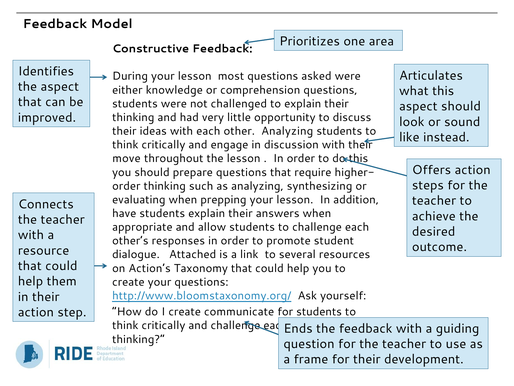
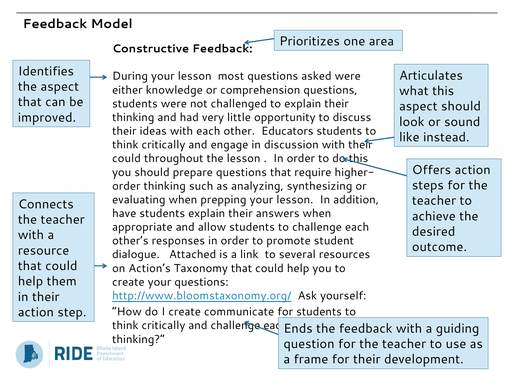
other Analyzing: Analyzing -> Educators
move at (126, 158): move -> could
